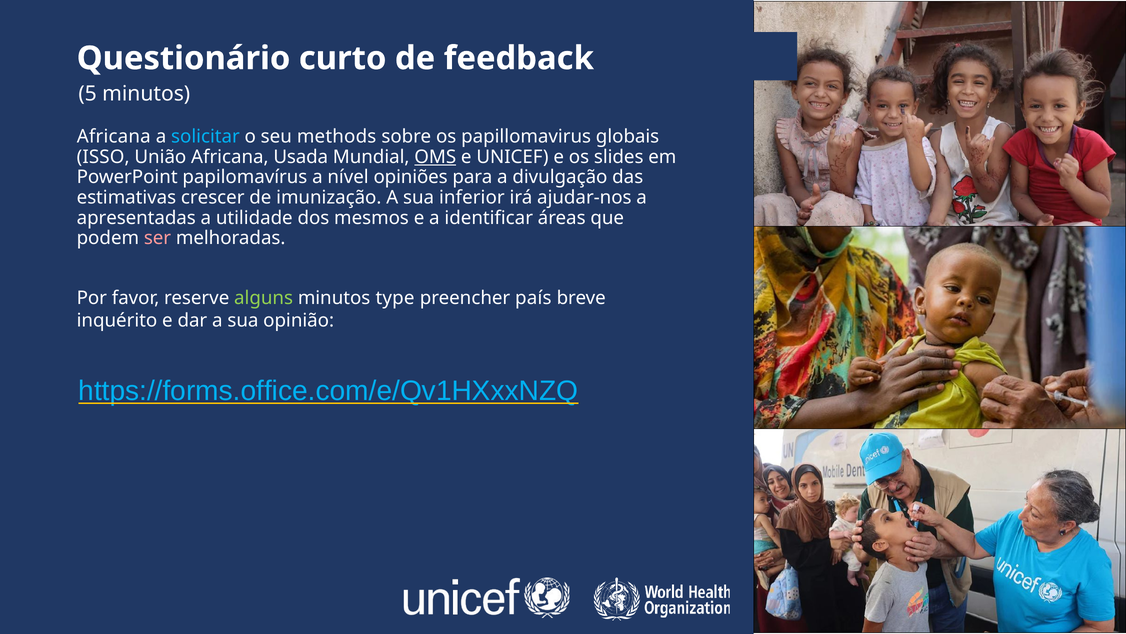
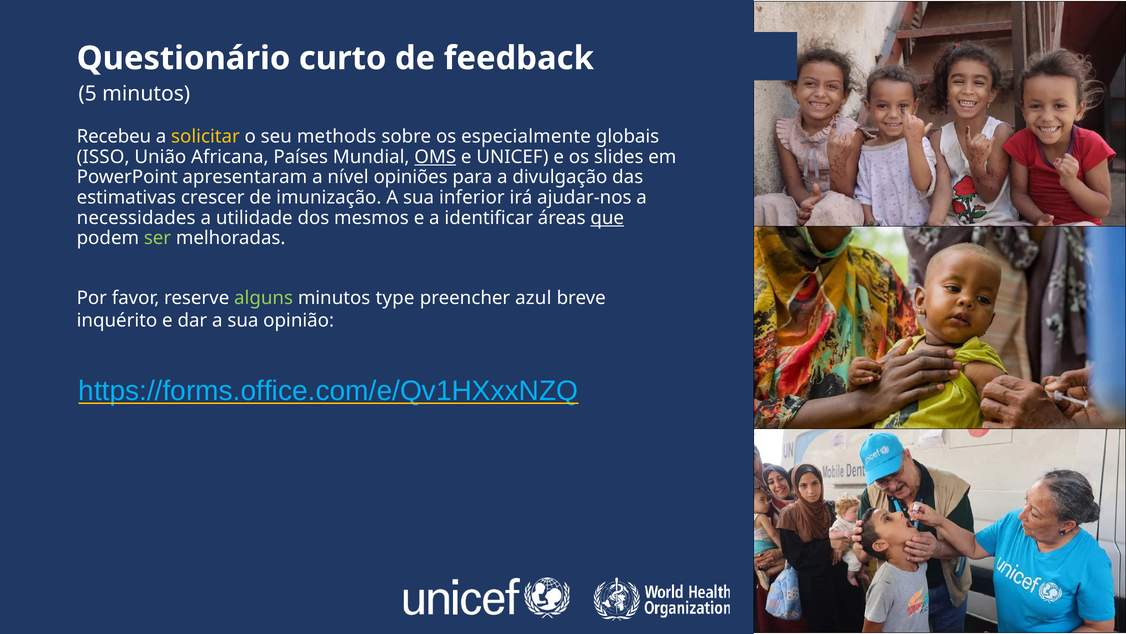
Africana at (114, 137): Africana -> Recebeu
solicitar colour: light blue -> yellow
papillomavirus: papillomavirus -> especialmente
Usada: Usada -> Países
papilomavírus: papilomavírus -> apresentaram
apresentadas: apresentadas -> necessidades
que underline: none -> present
ser colour: pink -> light green
país: país -> azul
